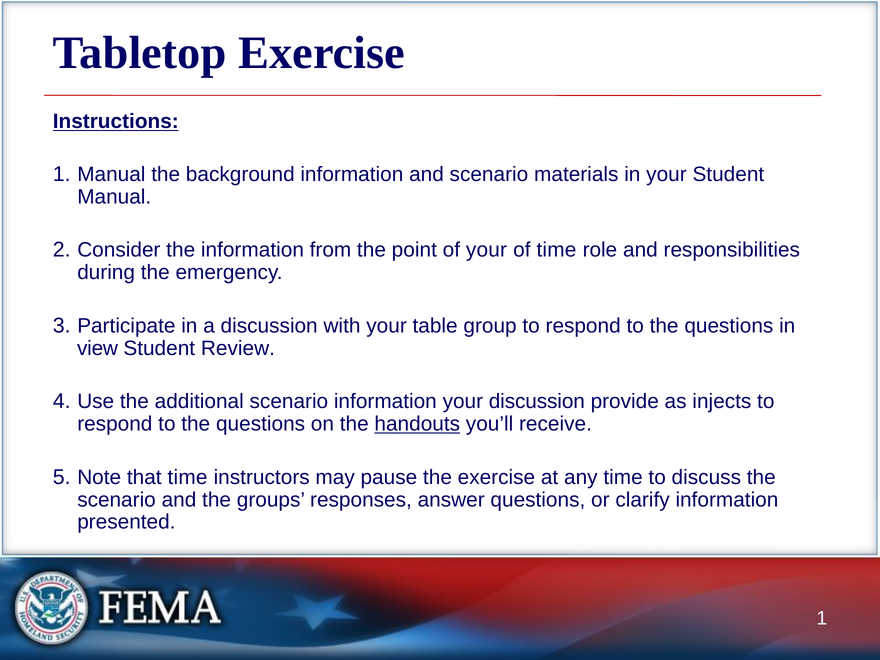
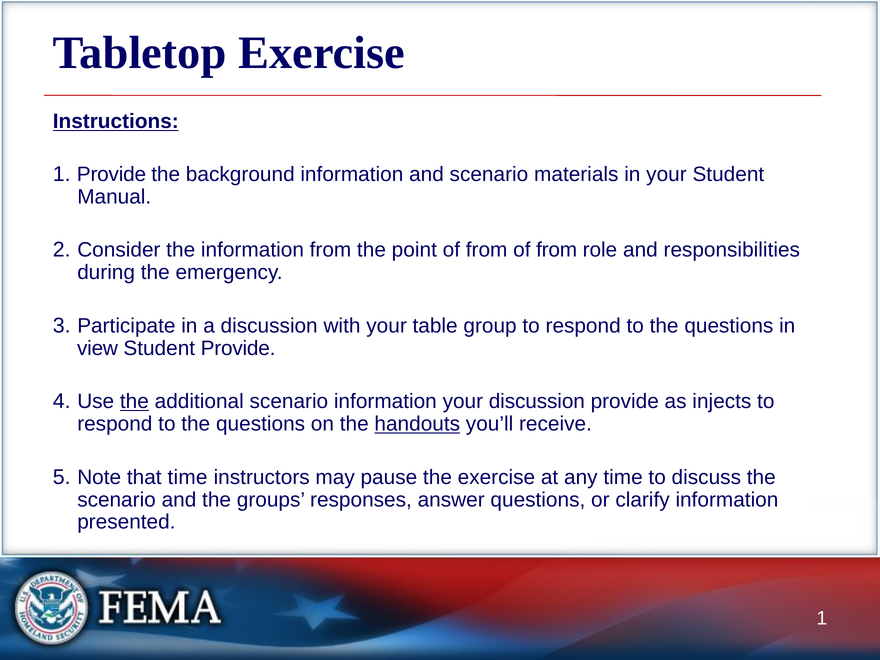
1 Manual: Manual -> Provide
point of your: your -> from
time at (556, 250): time -> from
Student Review: Review -> Provide
the at (134, 402) underline: none -> present
